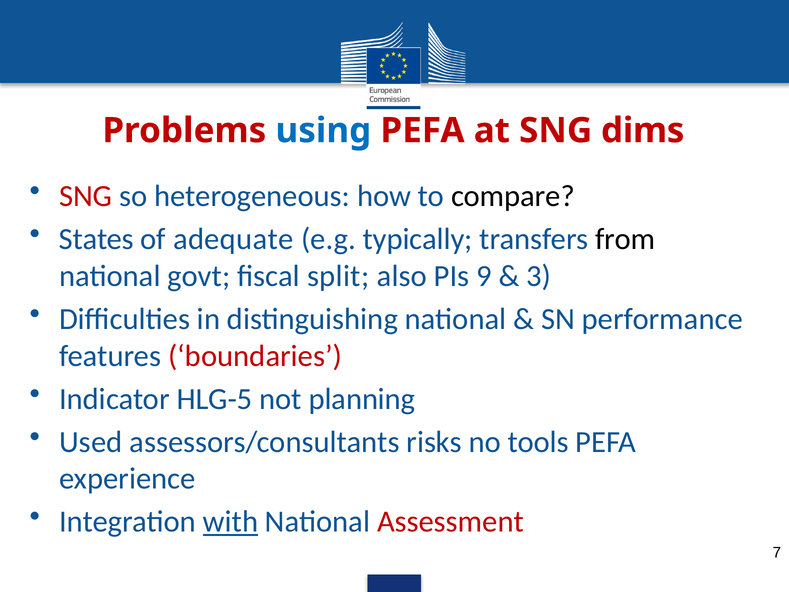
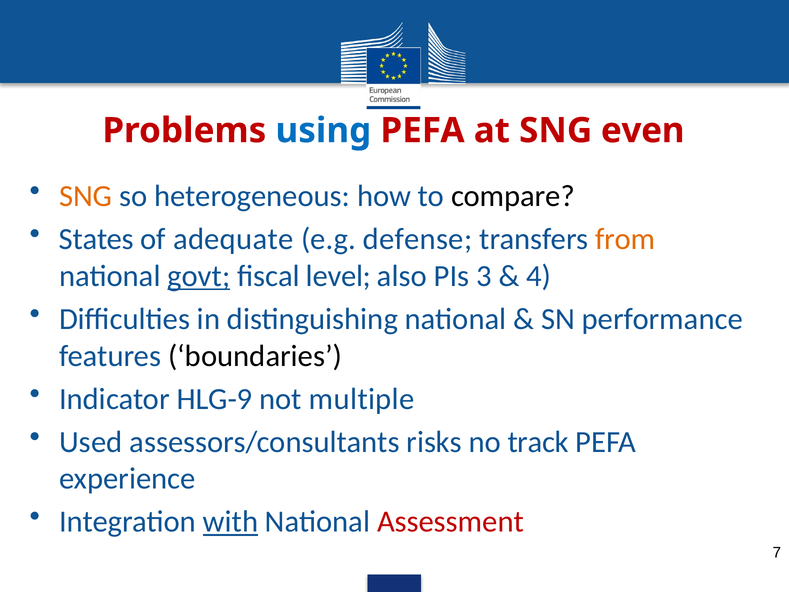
dims: dims -> even
SNG at (86, 196) colour: red -> orange
typically: typically -> defense
from colour: black -> orange
govt underline: none -> present
split: split -> level
9: 9 -> 3
3: 3 -> 4
boundaries colour: red -> black
HLG-5: HLG-5 -> HLG-9
planning: planning -> multiple
tools: tools -> track
